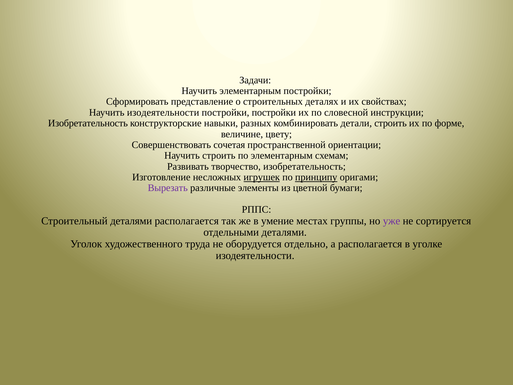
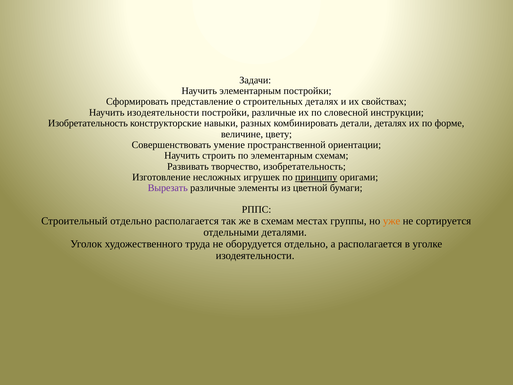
постройки постройки: постройки -> различные
детали строить: строить -> деталях
сочетая: сочетая -> умение
игрушек underline: present -> none
Строительный деталями: деталями -> отдельно
в умение: умение -> схемам
уже colour: purple -> orange
